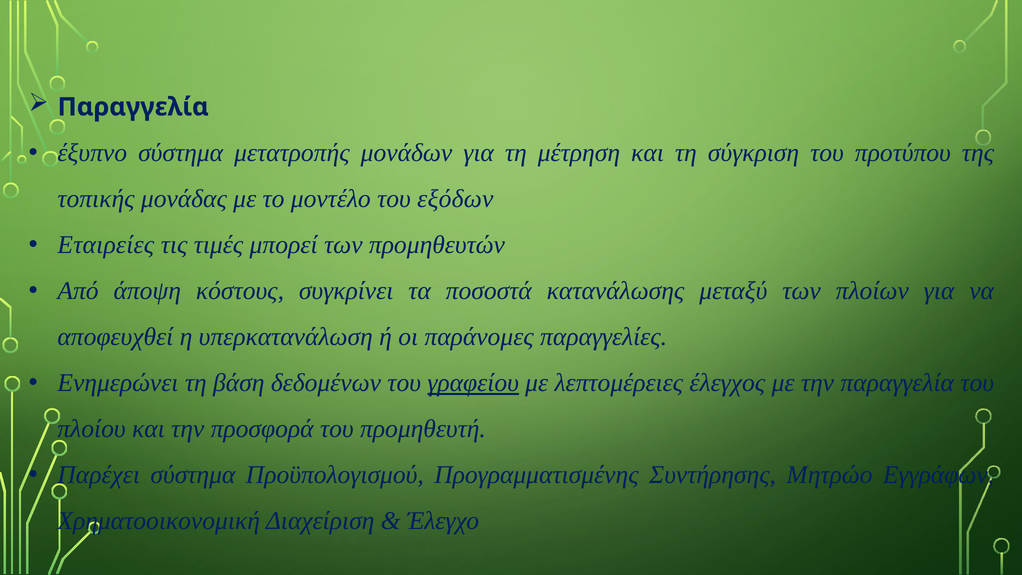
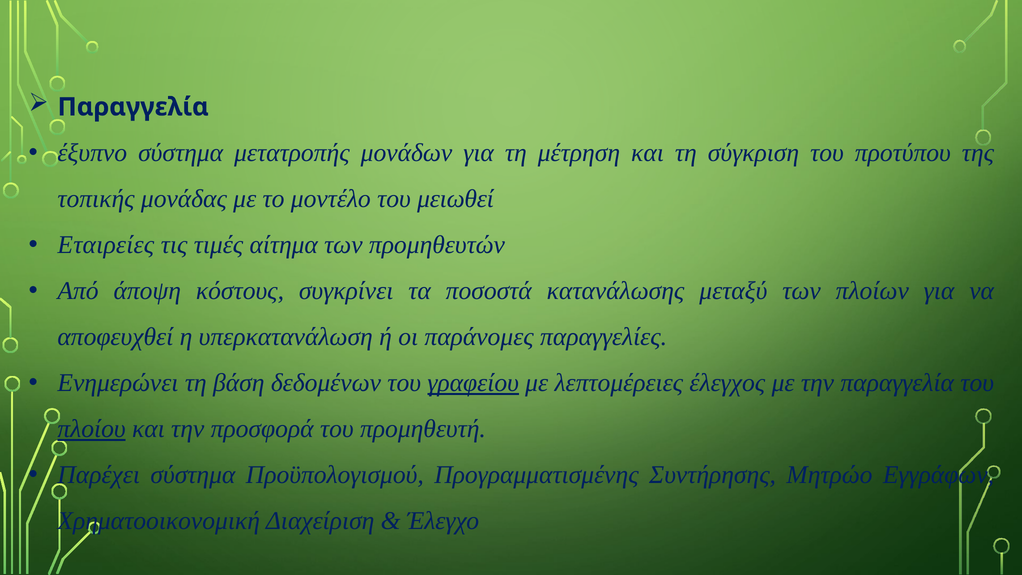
εξόδων: εξόδων -> μειωθεί
μπορεί: μπορεί -> αίτημα
πλοίου underline: none -> present
